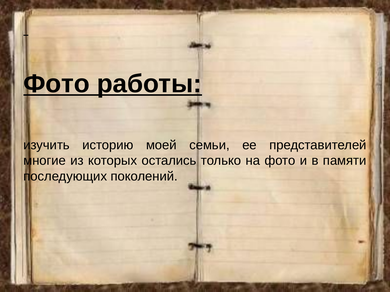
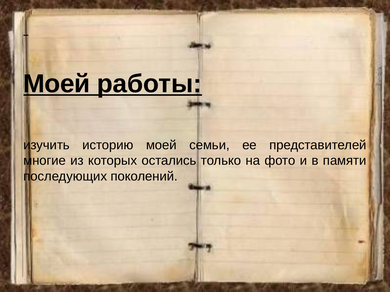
Фото at (57, 84): Фото -> Моей
